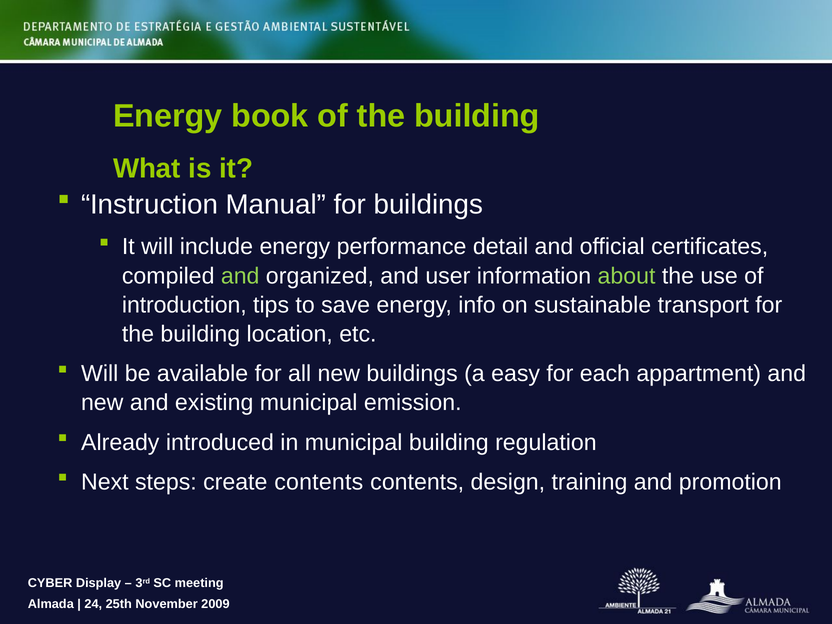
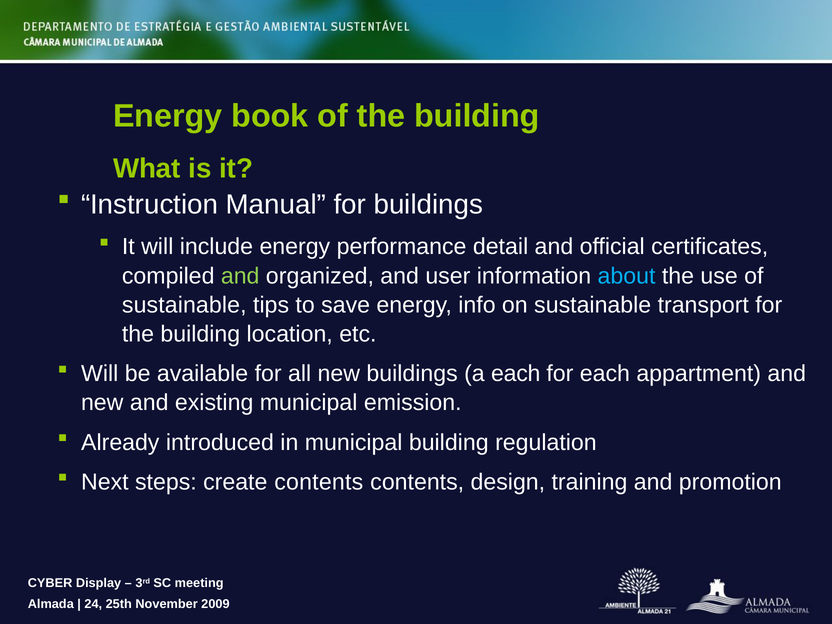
about colour: light green -> light blue
introduction at (184, 305): introduction -> sustainable
a easy: easy -> each
